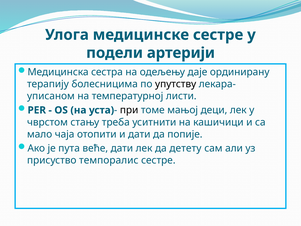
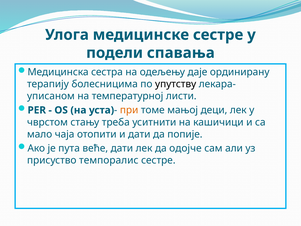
артерији: артерији -> спавања
при colour: black -> orange
детету: детету -> одојче
